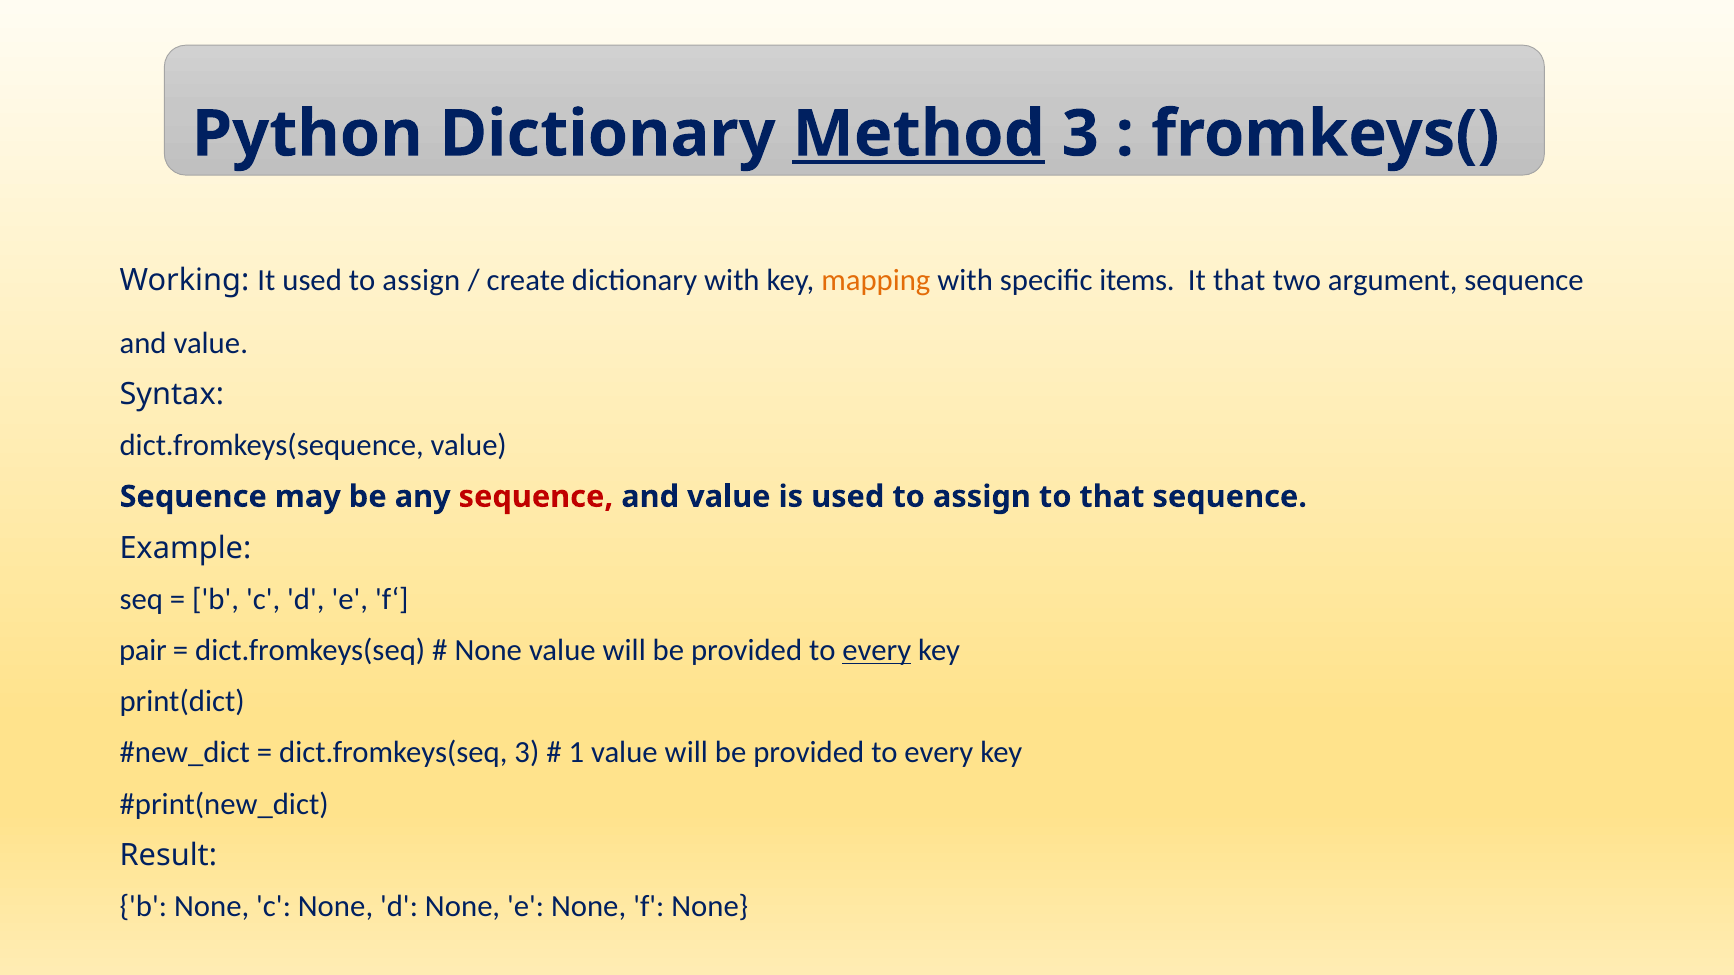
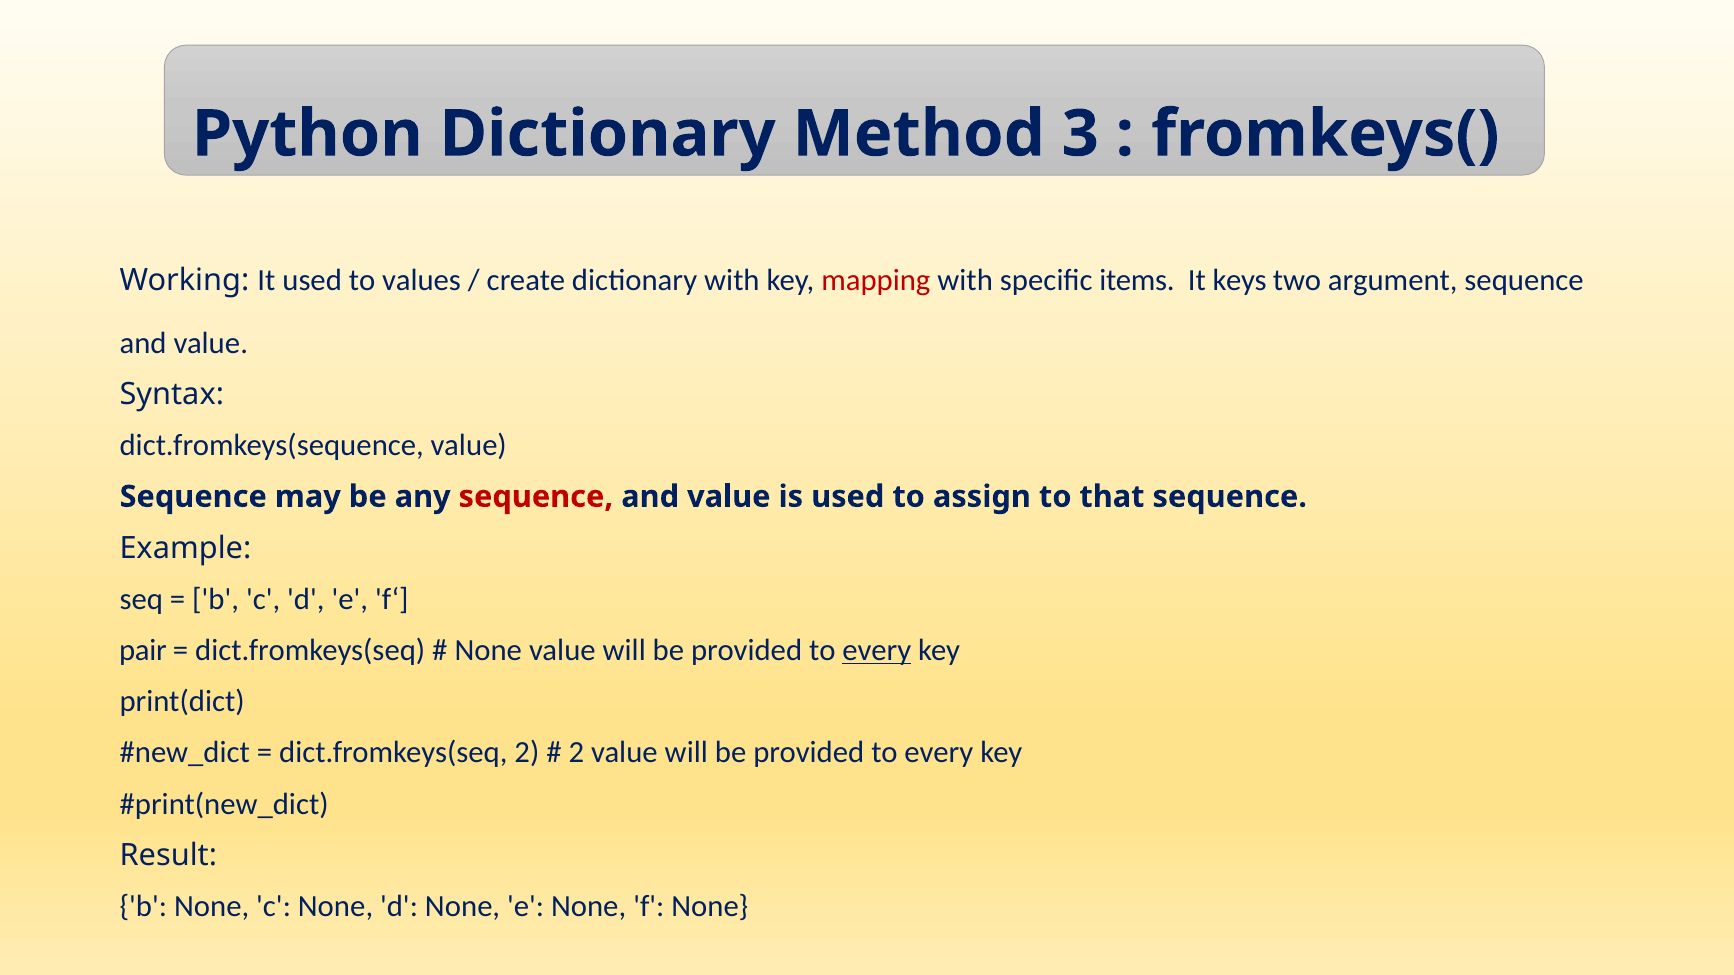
Method underline: present -> none
It used to assign: assign -> values
mapping colour: orange -> red
It that: that -> keys
dict.fromkeys(seq 3: 3 -> 2
1 at (576, 753): 1 -> 2
